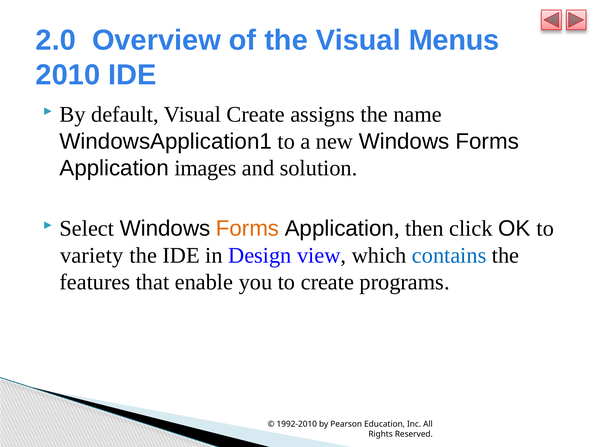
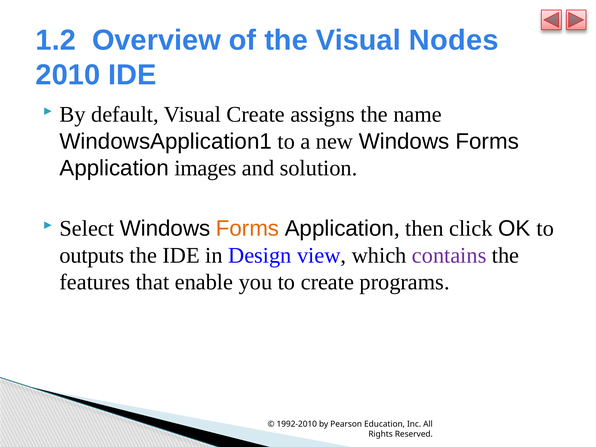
2.0: 2.0 -> 1.2
Menus: Menus -> Nodes
variety: variety -> outputs
contains colour: blue -> purple
